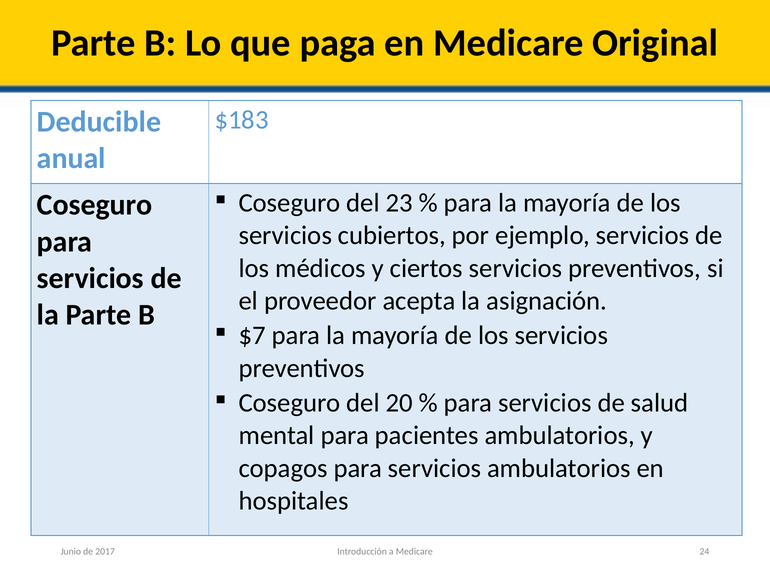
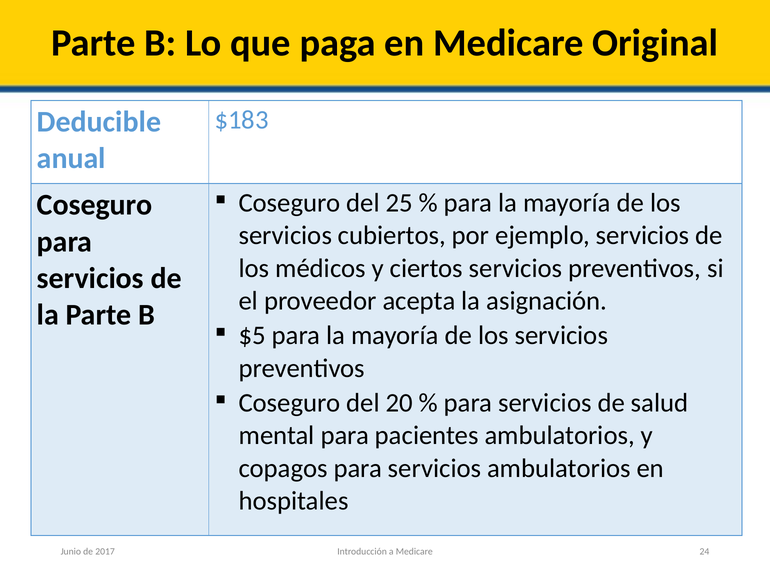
23: 23 -> 25
$7: $7 -> $5
